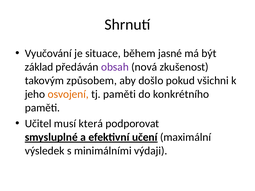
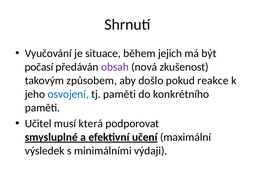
jasné: jasné -> jejich
základ: základ -> počasí
všichni: všichni -> reakce
osvojení colour: orange -> blue
